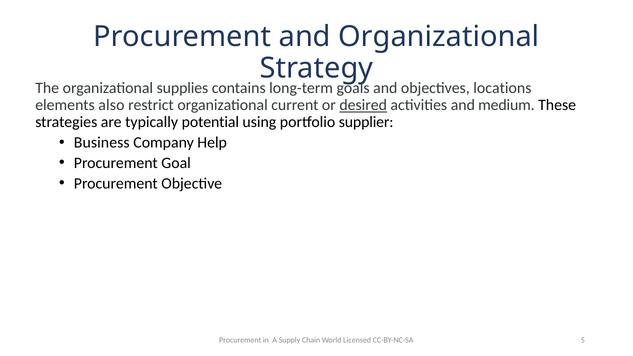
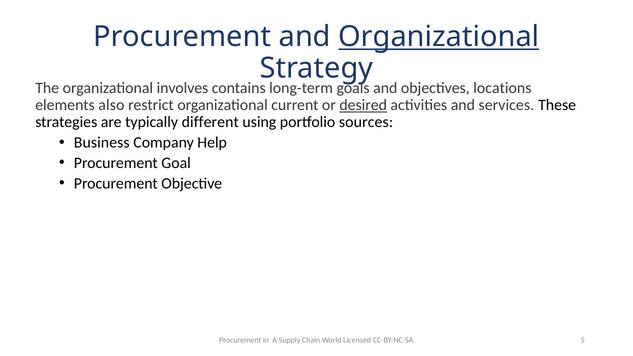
Organizational at (439, 37) underline: none -> present
supplies: supplies -> involves
medium: medium -> services
potential: potential -> different
supplier: supplier -> sources
